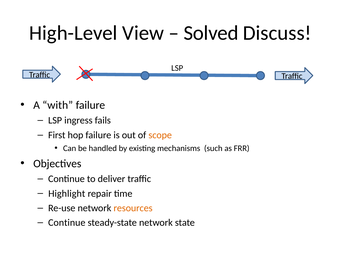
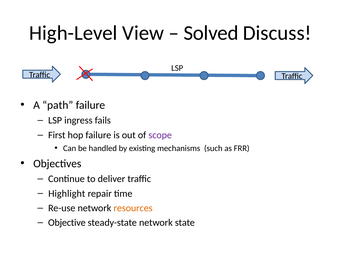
with: with -> path
scope colour: orange -> purple
Continue at (67, 222): Continue -> Objective
